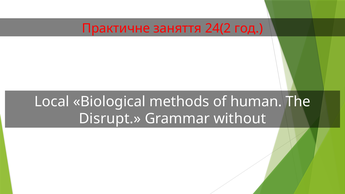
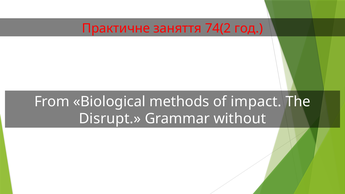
24(2: 24(2 -> 74(2
Local: Local -> From
human: human -> impact
